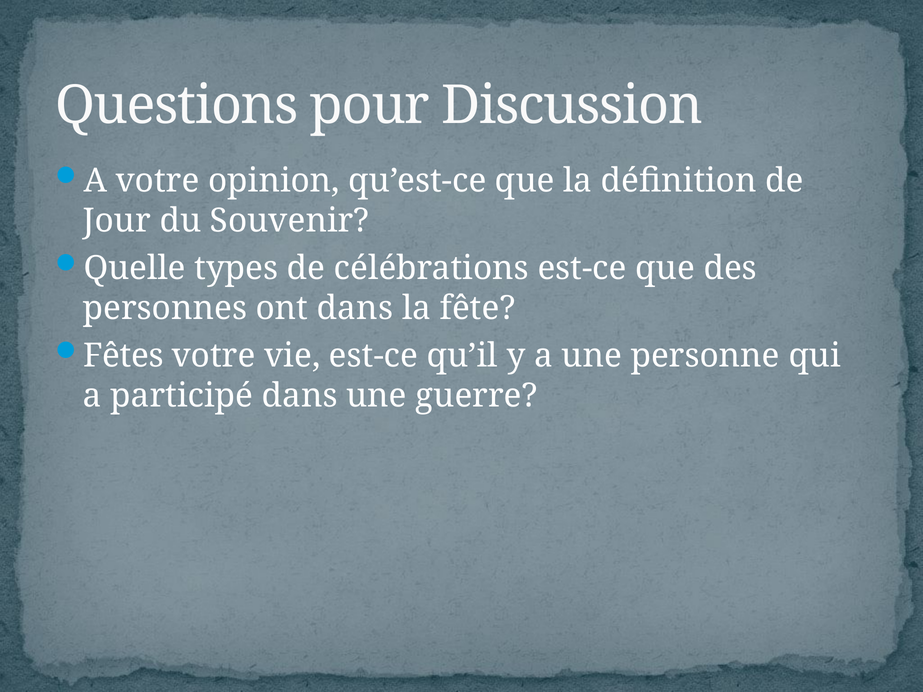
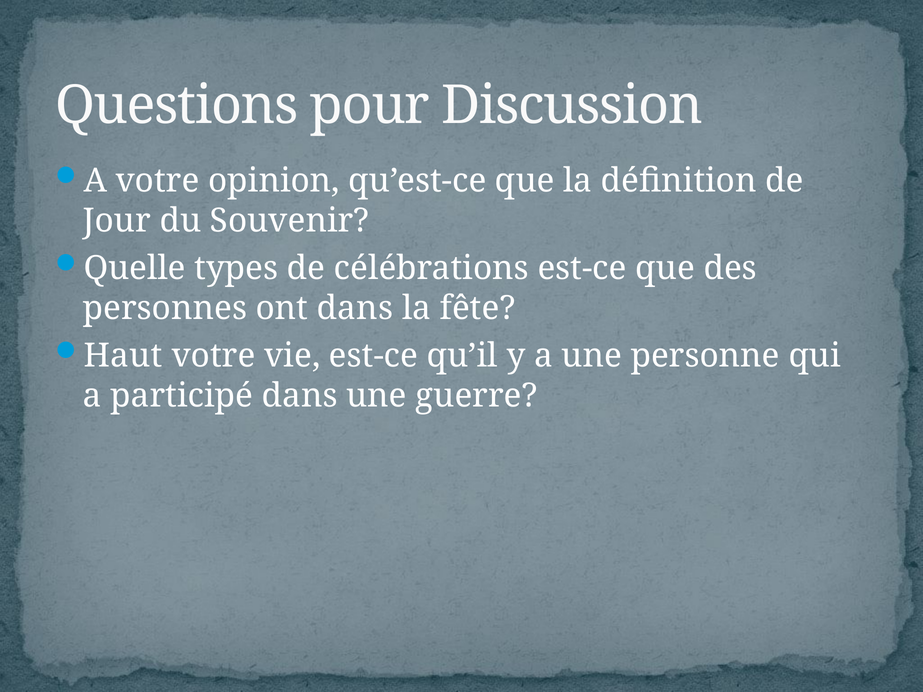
Fêtes: Fêtes -> Haut
